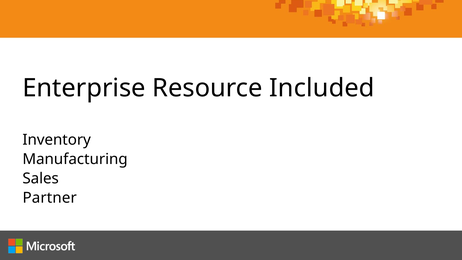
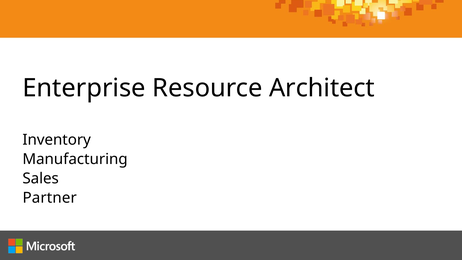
Included: Included -> Architect
